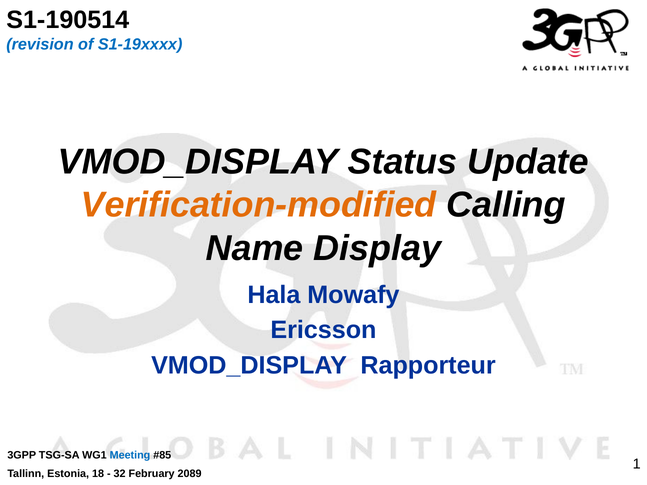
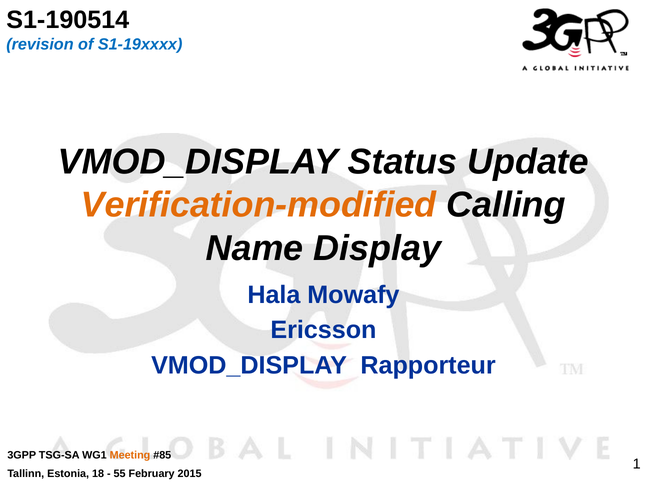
Meeting colour: blue -> orange
32: 32 -> 55
2089: 2089 -> 2015
